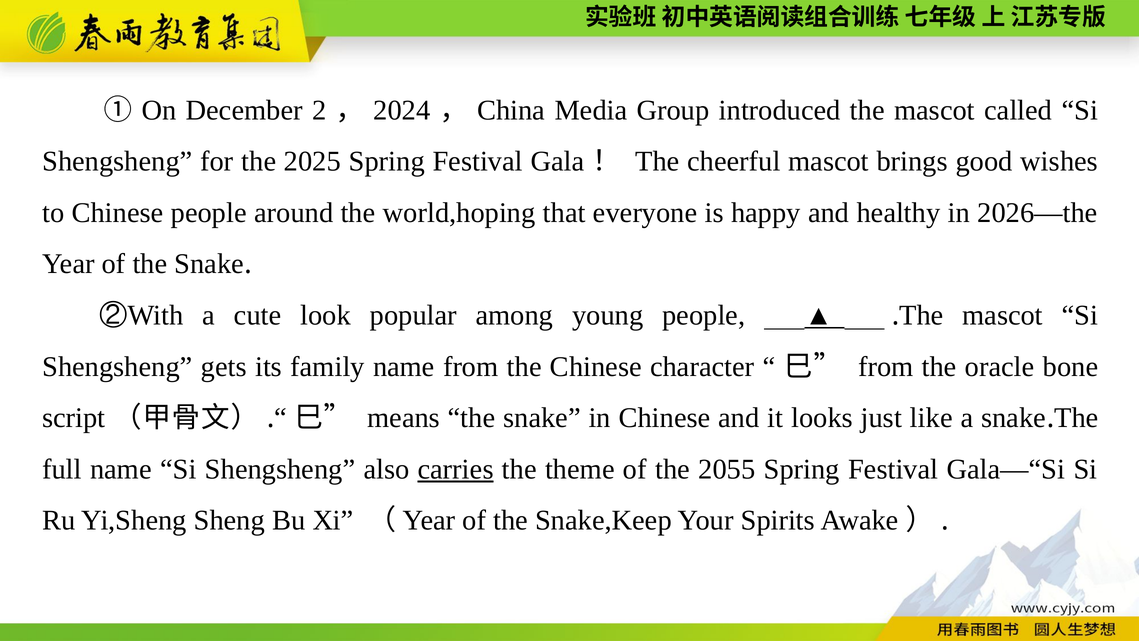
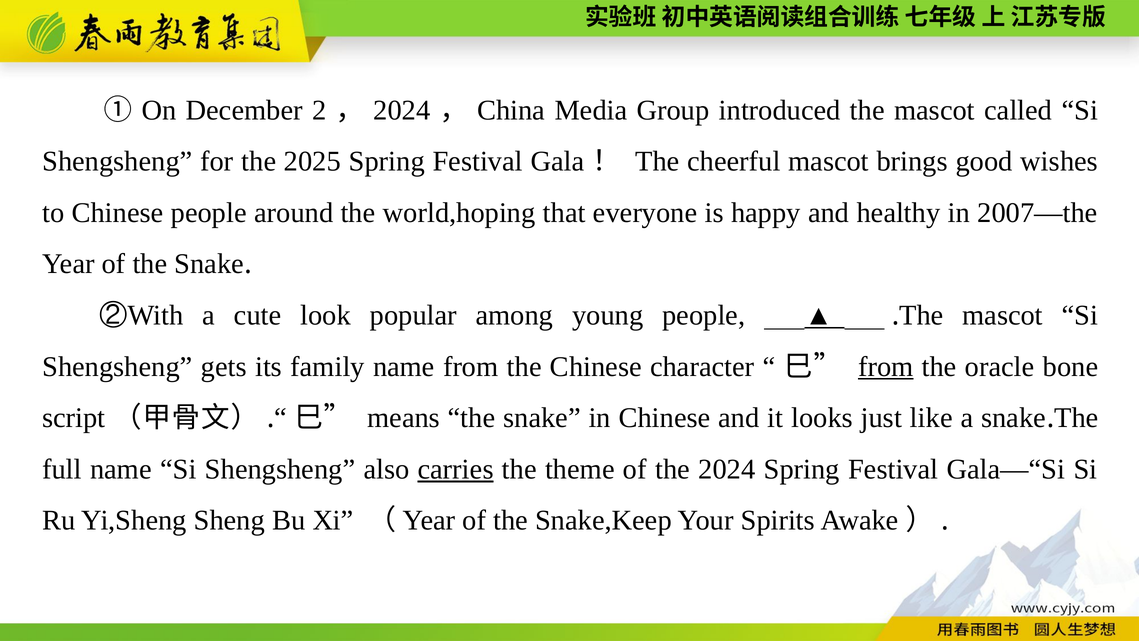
2026—the: 2026—the -> 2007—the
from at (886, 366) underline: none -> present
the 2055: 2055 -> 2024
